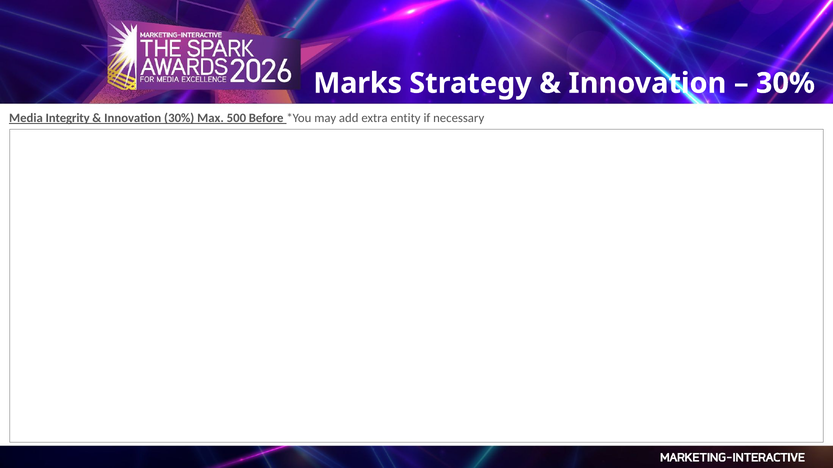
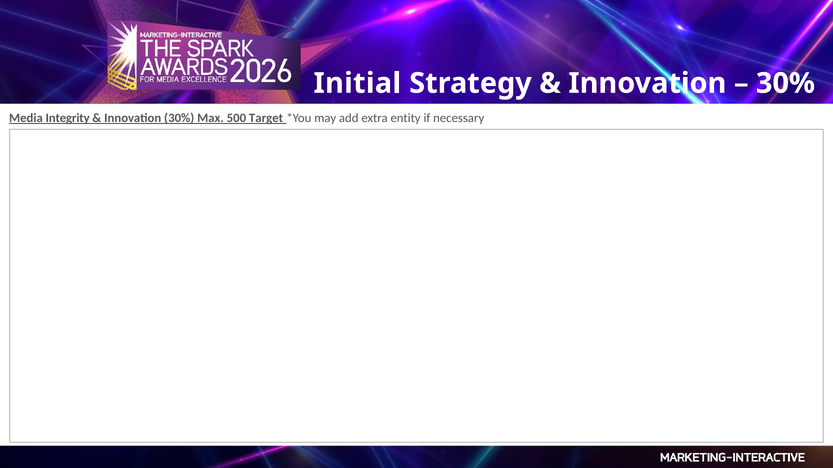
Marks: Marks -> Initial
Before: Before -> Target
